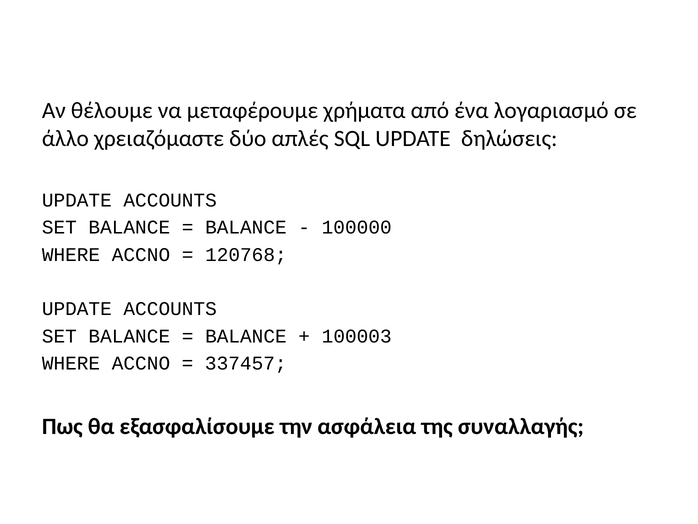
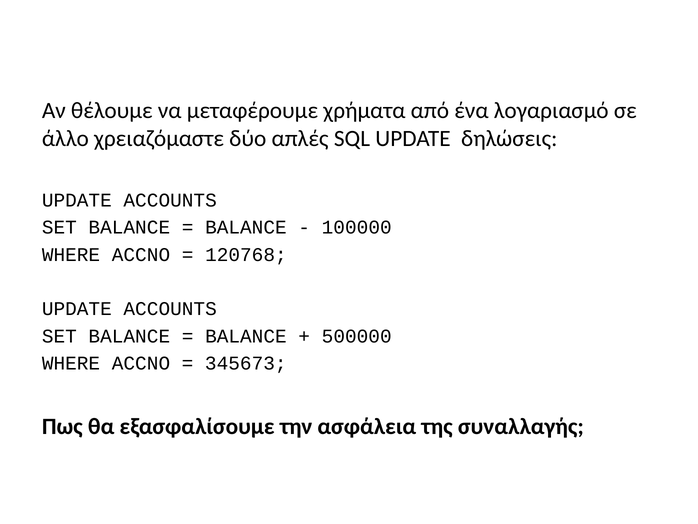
100003: 100003 -> 500000
337457: 337457 -> 345673
